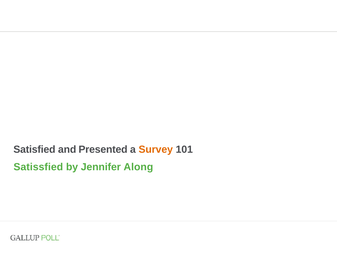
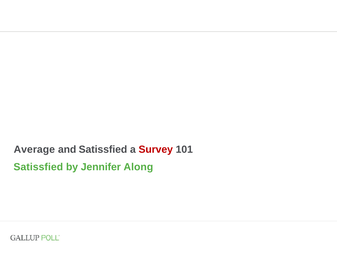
Satisfied: Satisfied -> Average
and Presented: Presented -> Satissfied
Survey colour: orange -> red
